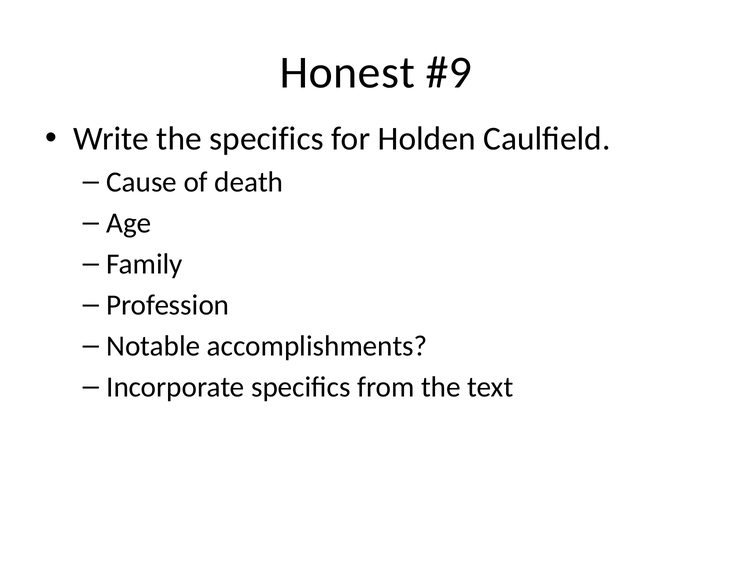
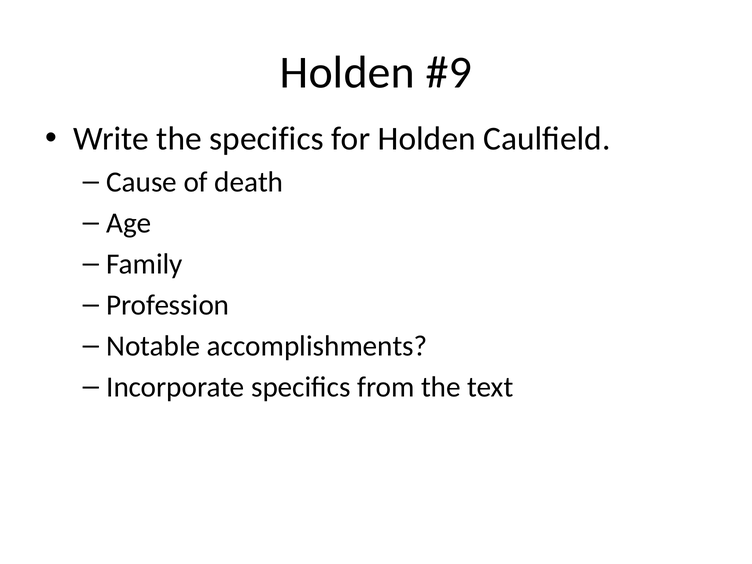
Honest at (347, 73): Honest -> Holden
